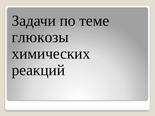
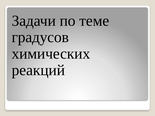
глюкозы: глюкозы -> градусов
